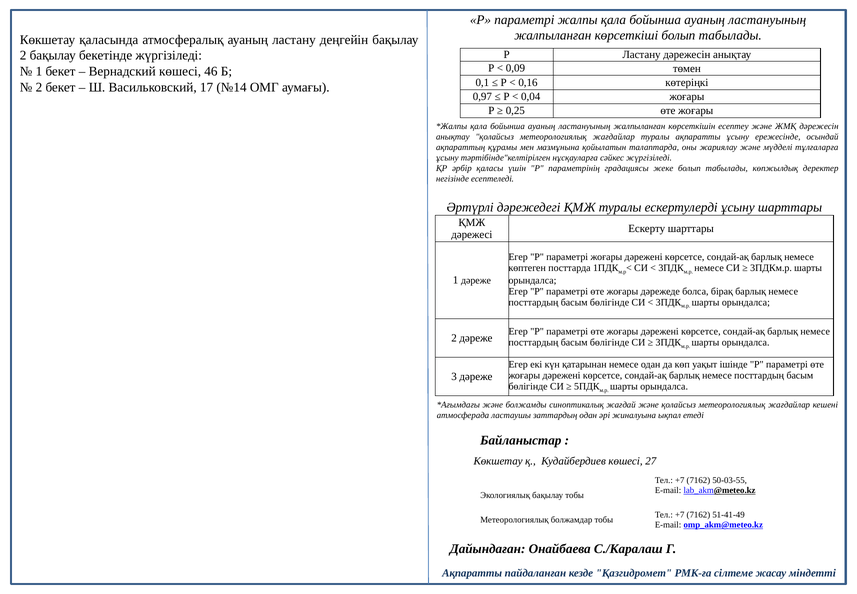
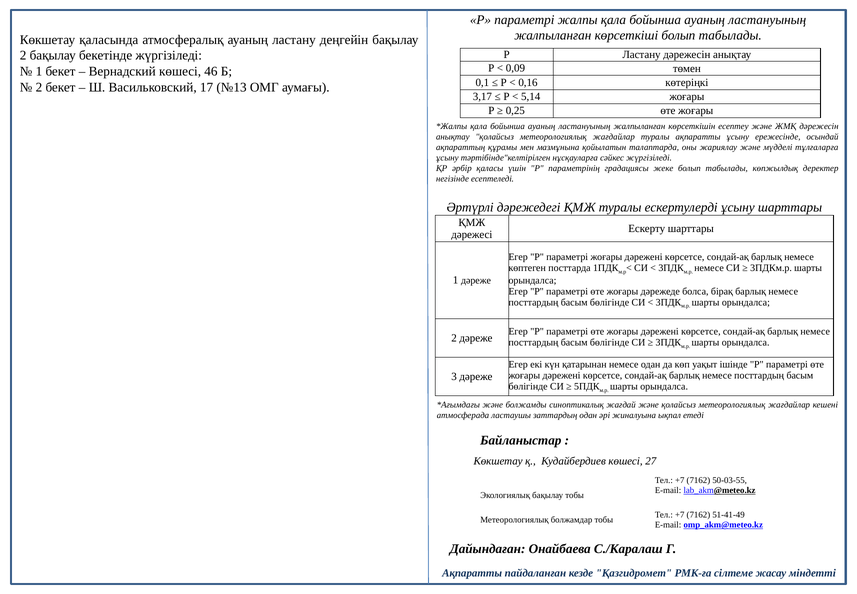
№14: №14 -> №13
0,97: 0,97 -> 3,17
0,04: 0,04 -> 5,14
